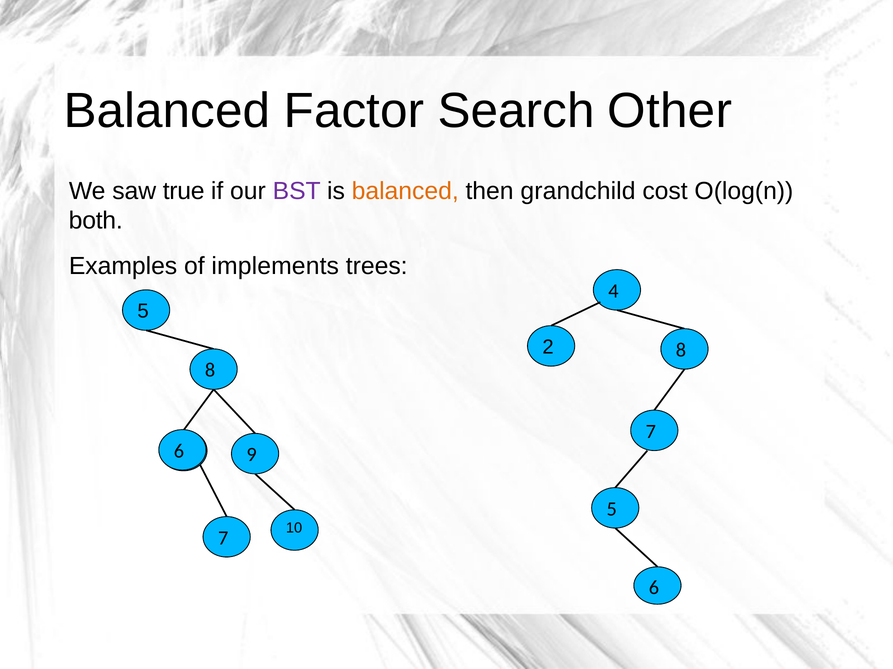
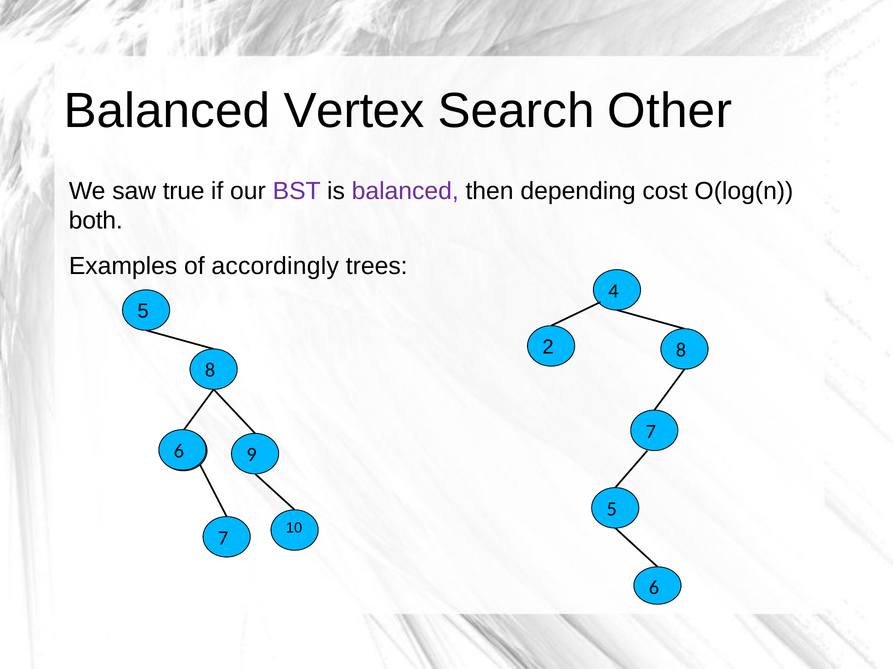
Factor: Factor -> Vertex
balanced at (405, 191) colour: orange -> purple
grandchild: grandchild -> depending
implements: implements -> accordingly
